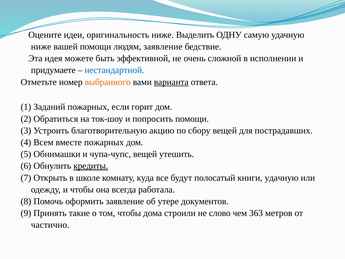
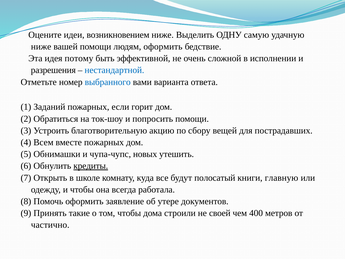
оригинальность: оригинальность -> возникновением
людям заявление: заявление -> оформить
можете: можете -> потому
придумаете: придумаете -> разрешения
выбранного colour: orange -> blue
варианта underline: present -> none
чупа-чупс вещей: вещей -> новых
книги удачную: удачную -> главную
слово: слово -> своей
363: 363 -> 400
